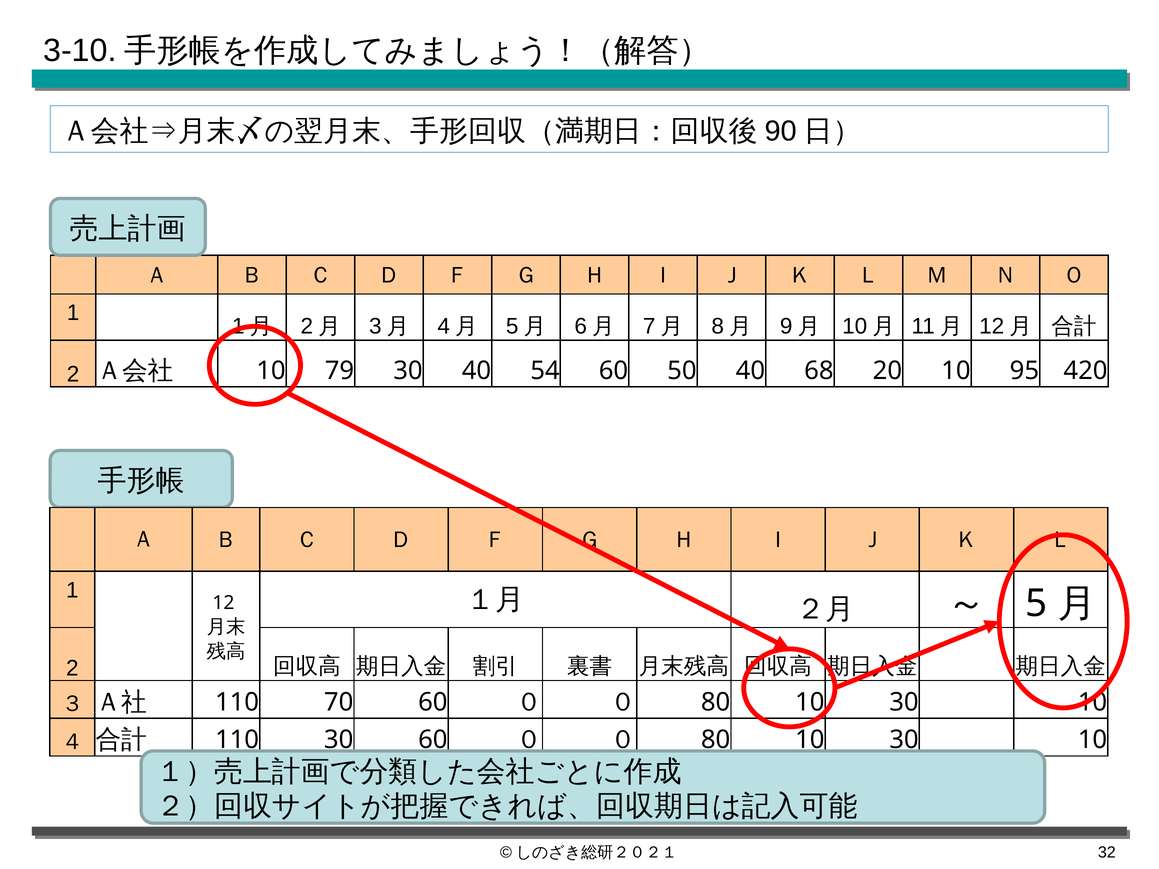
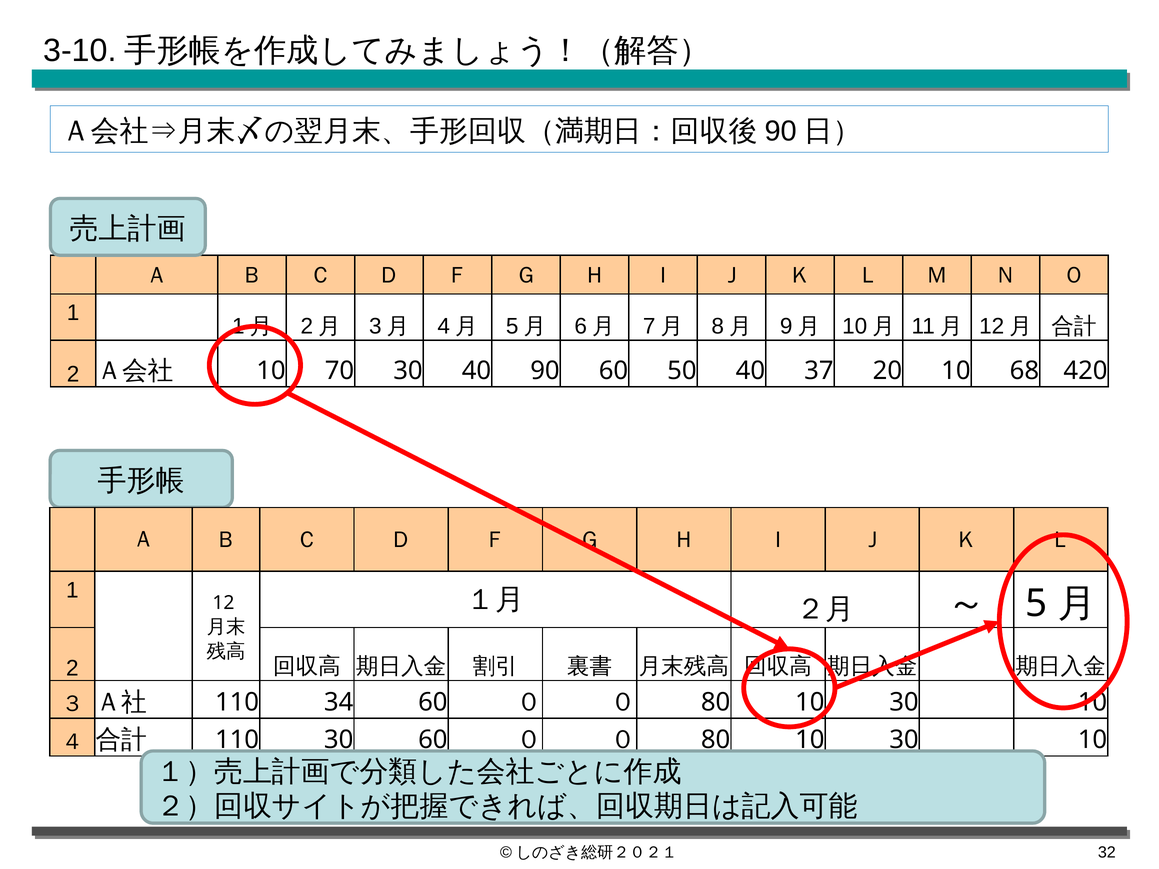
79: 79 -> 70
54: 54 -> 90
68: 68 -> 37
95: 95 -> 68
70: 70 -> 34
